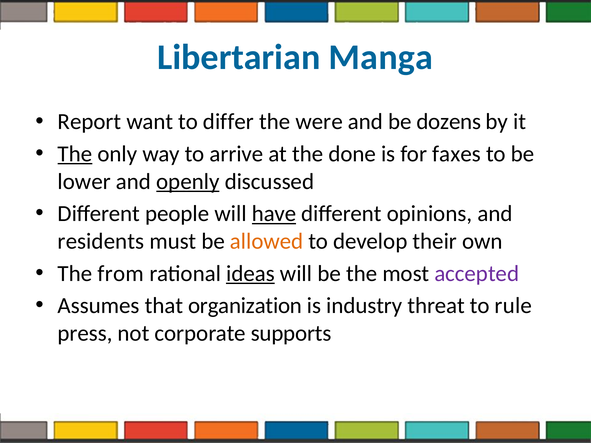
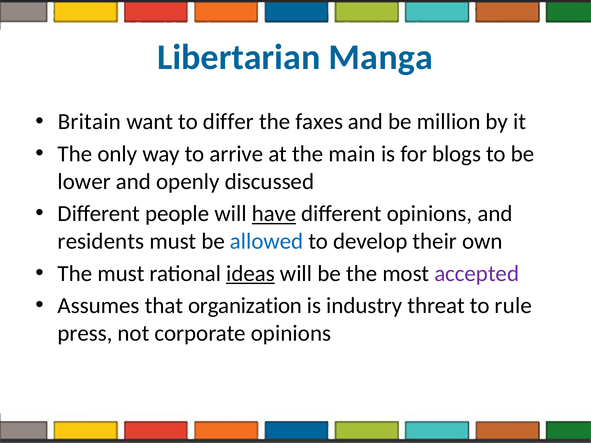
Report: Report -> Britain
were: were -> faxes
dozens: dozens -> million
The at (75, 154) underline: present -> none
done: done -> main
faxes: faxes -> blogs
openly underline: present -> none
allowed colour: orange -> blue
The from: from -> must
corporate supports: supports -> opinions
